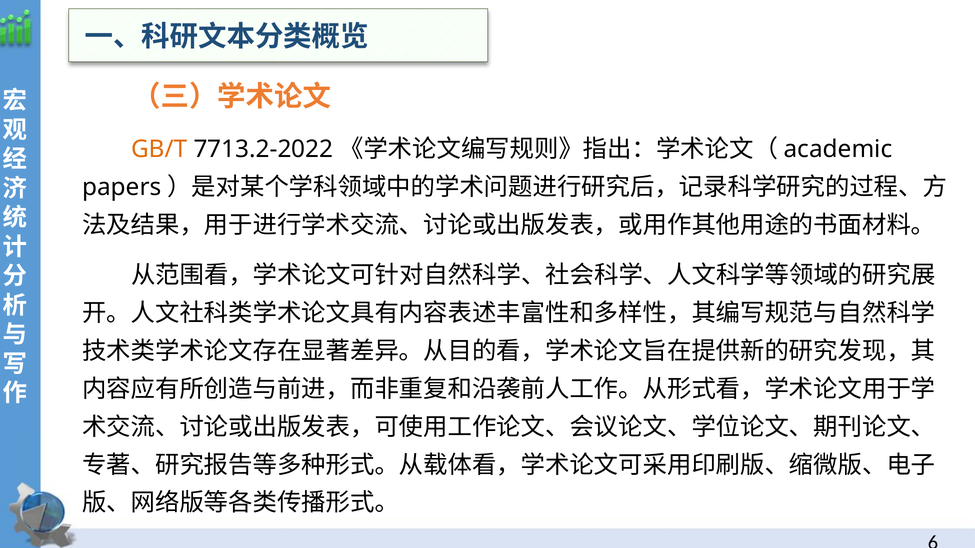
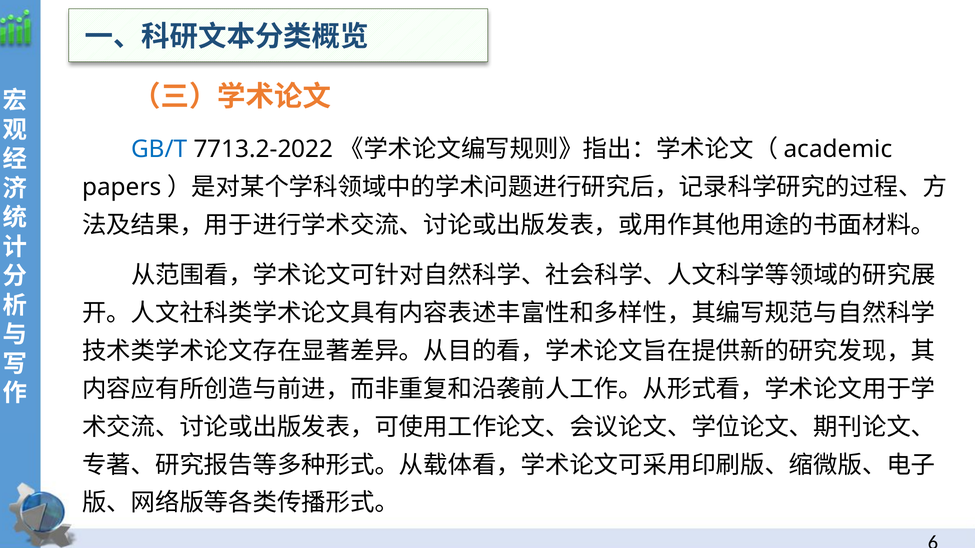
GB/T colour: orange -> blue
